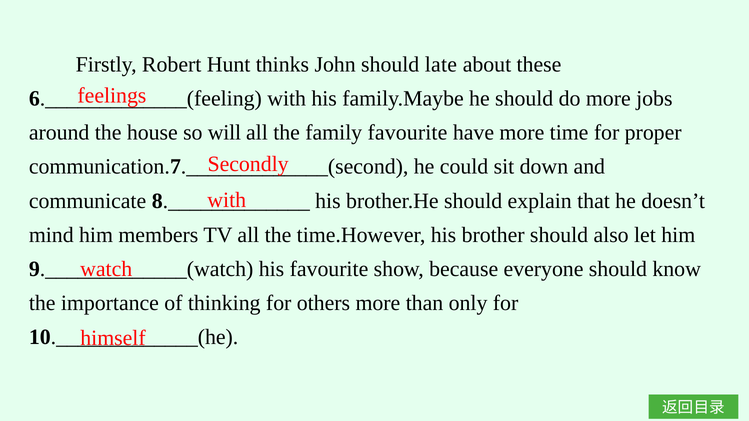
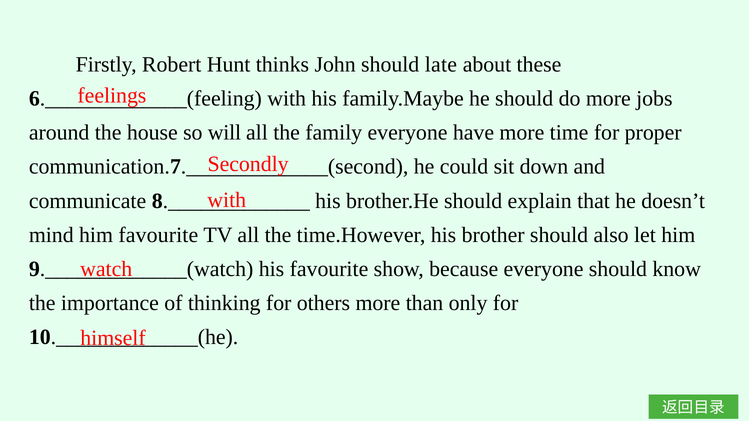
family favourite: favourite -> everyone
him members: members -> favourite
